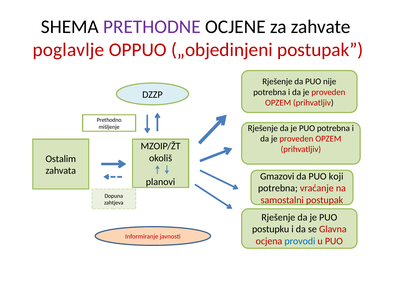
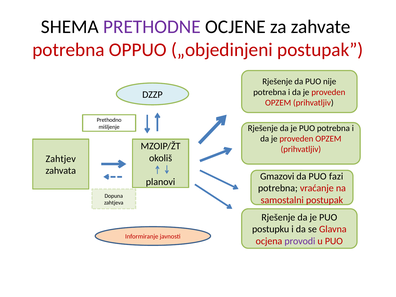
poglavlje at (68, 50): poglavlje -> potrebna
Ostalim: Ostalim -> Zahtjev
koji: koji -> fazi
provodi colour: blue -> purple
